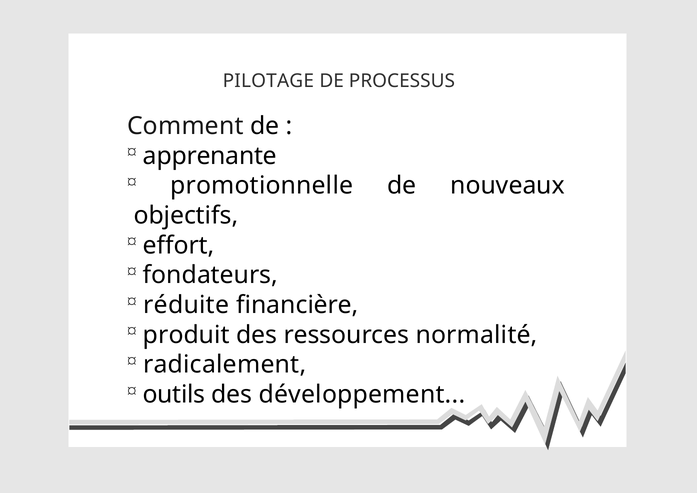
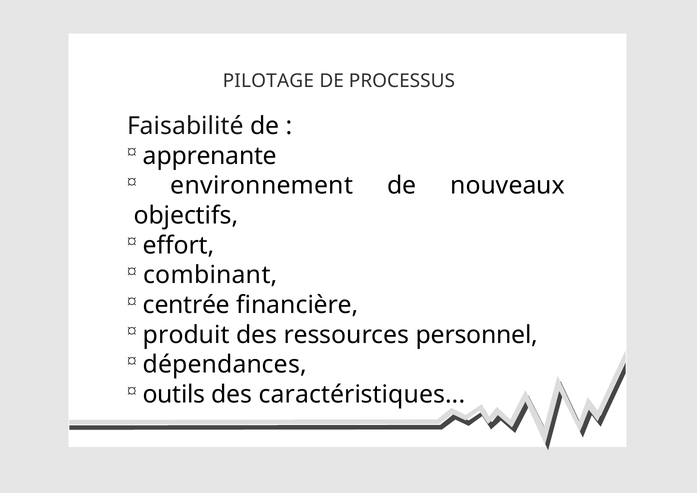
Comment: Comment -> Faisabilité
promotionnelle: promotionnelle -> environnement
fondateurs: fondateurs -> combinant
réduite: réduite -> centrée
normalité: normalité -> personnel
radicalement: radicalement -> dépendances
développement: développement -> caractéristiques
